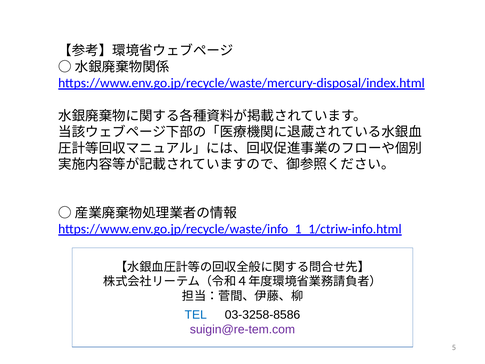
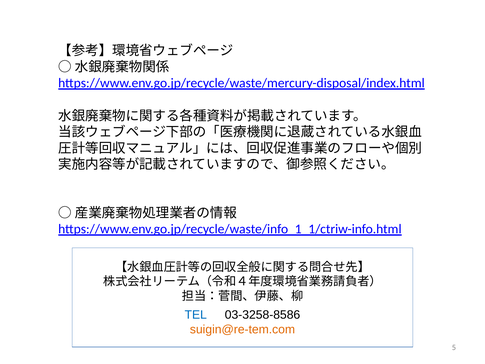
suigin@re-tem.com colour: purple -> orange
